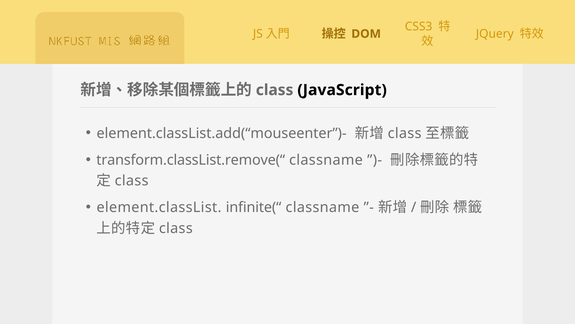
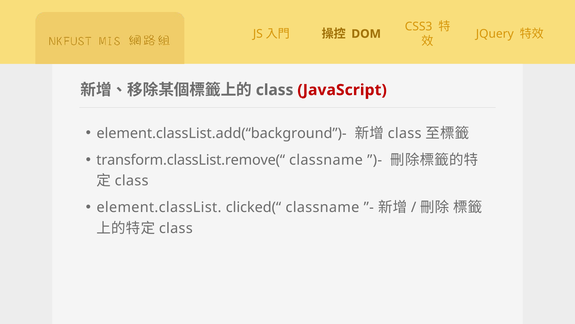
JavaScript colour: black -> red
element.classList.add(“mouseenter”)-: element.classList.add(“mouseenter”)- -> element.classList.add(“background”)-
infinite(“: infinite(“ -> clicked(“
